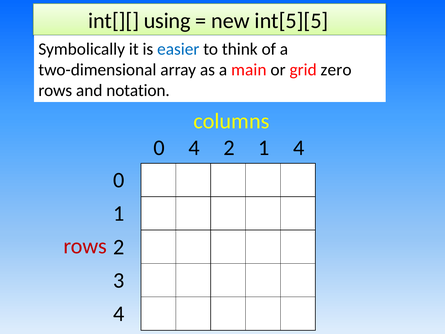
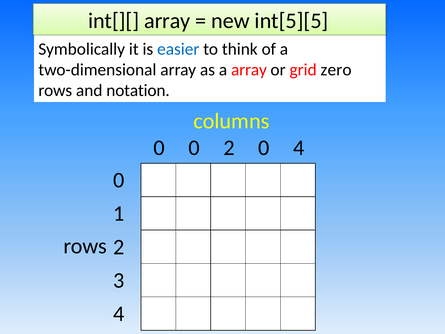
int[][ using: using -> array
a main: main -> array
0 4: 4 -> 0
2 1: 1 -> 0
rows at (85, 246) colour: red -> black
